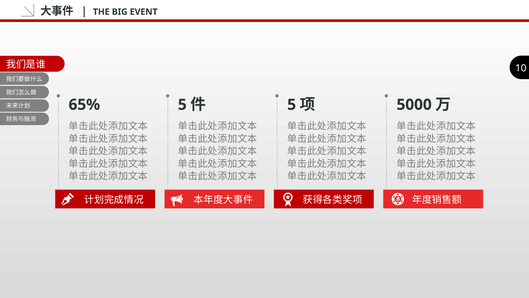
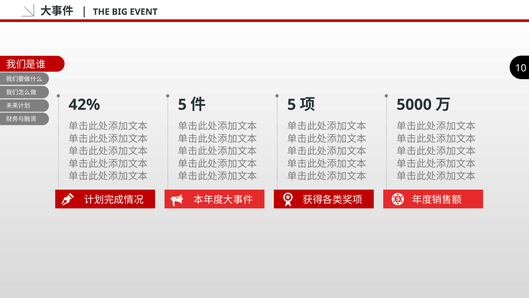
65%: 65% -> 42%
